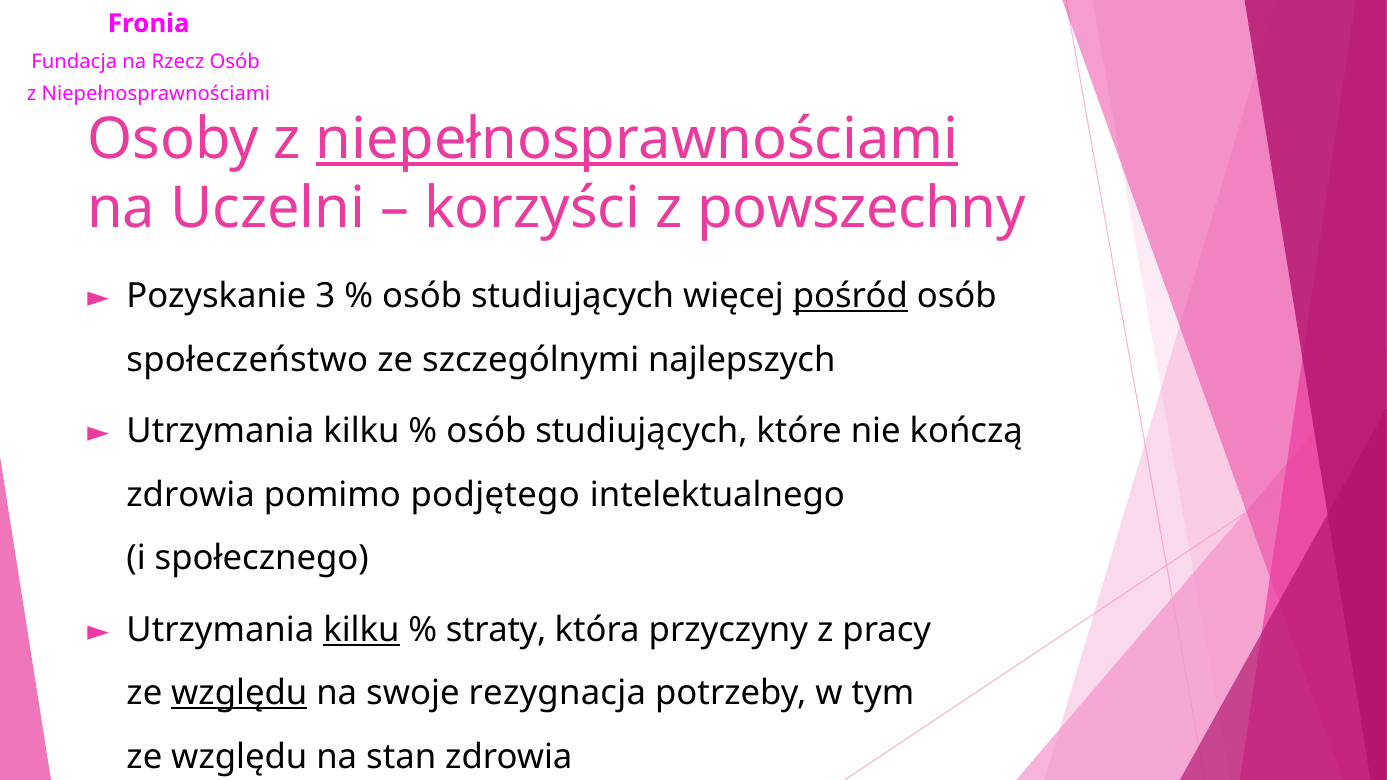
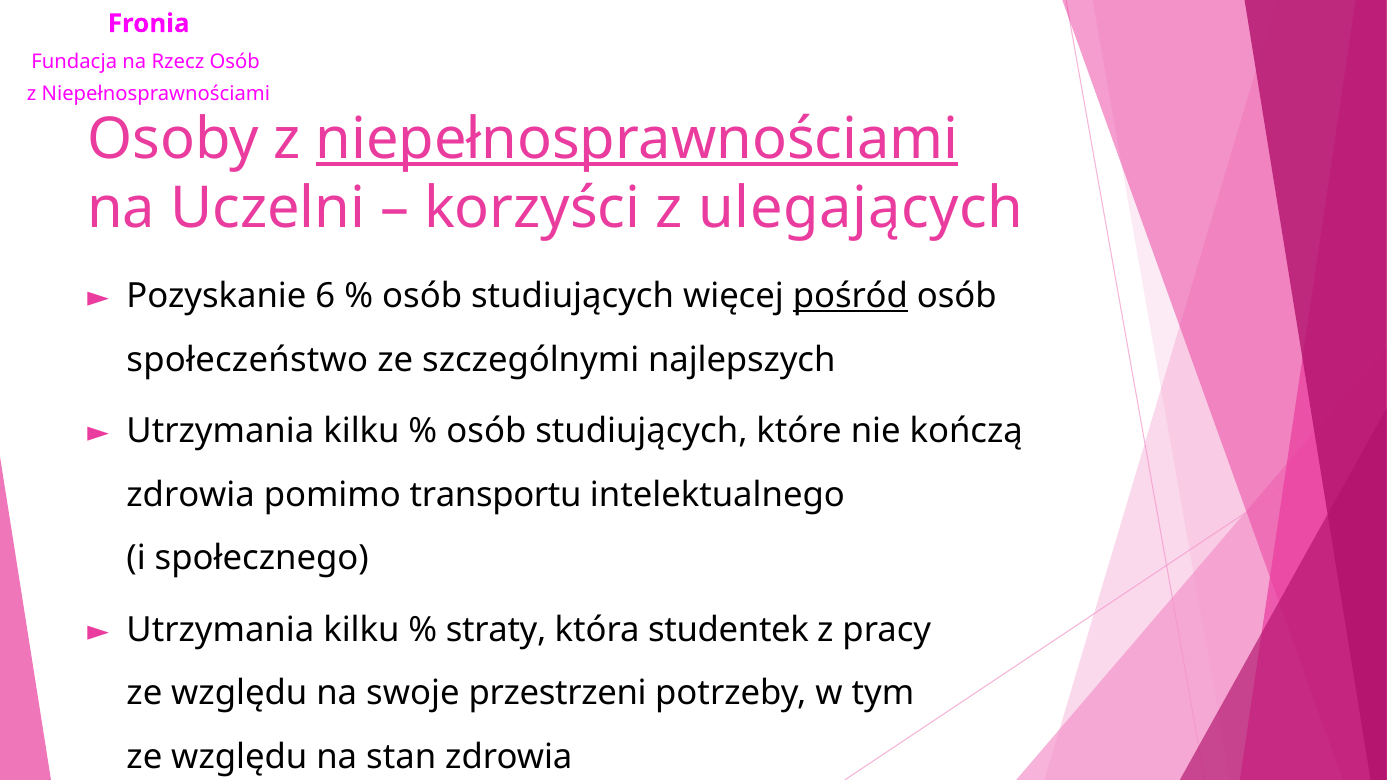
powszechny: powszechny -> ulegających
3: 3 -> 6
podjętego: podjętego -> transportu
kilku at (361, 630) underline: present -> none
przyczyny: przyczyny -> studentek
względu at (239, 694) underline: present -> none
rezygnacja: rezygnacja -> przestrzeni
